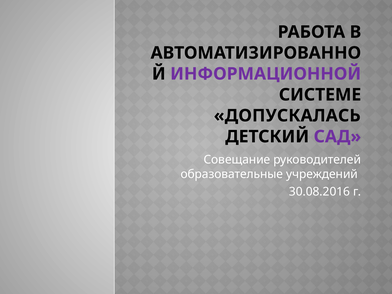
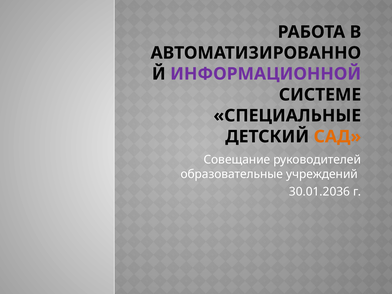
ДОПУСКАЛАСЬ: ДОПУСКАЛАСЬ -> СПЕЦИАЛЬНЫЕ
САД colour: purple -> orange
30.08.2016: 30.08.2016 -> 30.01.2036
